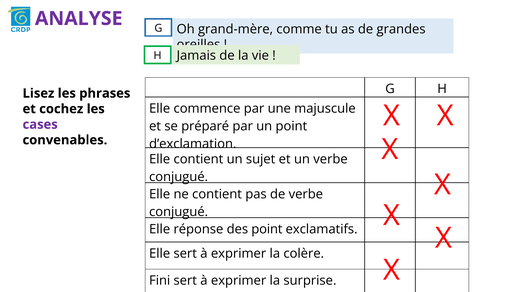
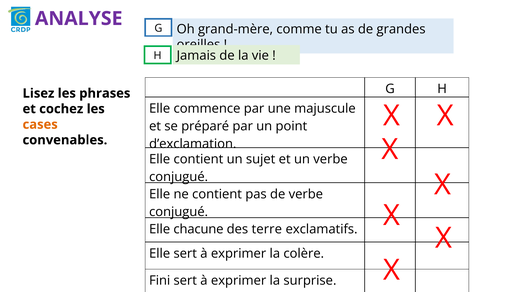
cases colour: purple -> orange
réponse: réponse -> chacune
des point: point -> terre
